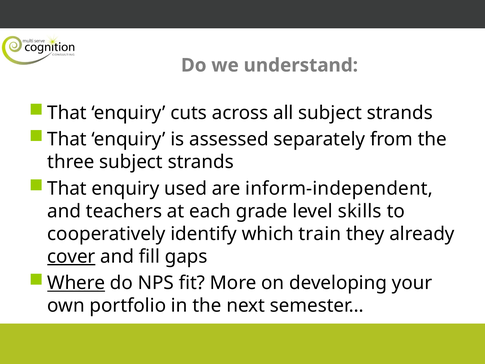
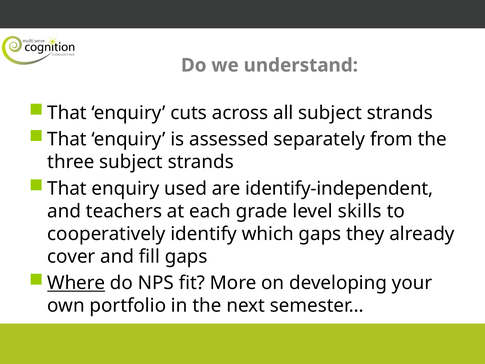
inform-independent: inform-independent -> identify-independent
which train: train -> gaps
cover underline: present -> none
